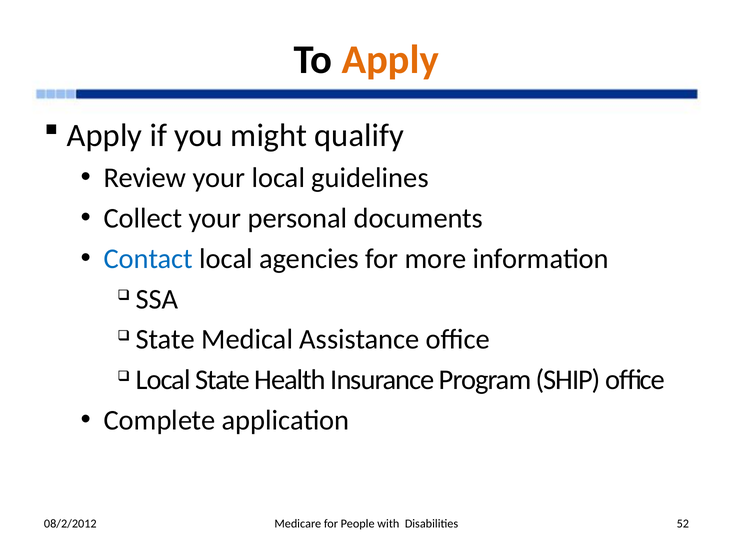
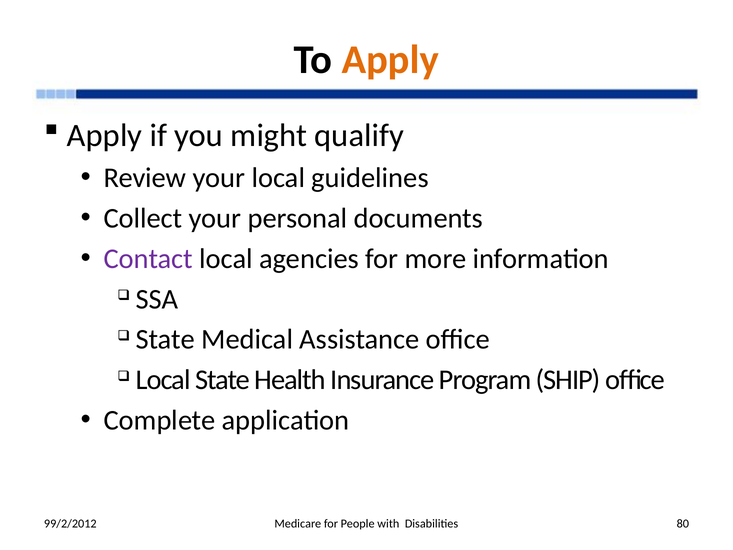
Contact colour: blue -> purple
08/2/2012: 08/2/2012 -> 99/2/2012
52: 52 -> 80
